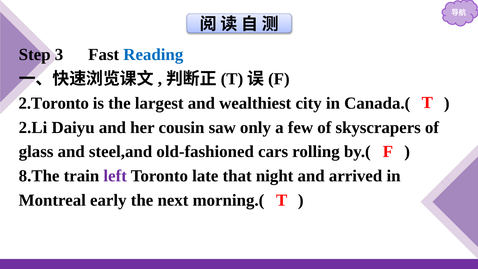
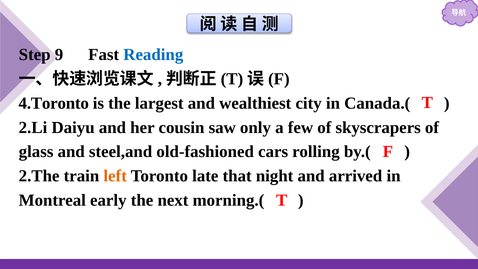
3: 3 -> 9
2.Toronto: 2.Toronto -> 4.Toronto
8.The: 8.The -> 2.The
left colour: purple -> orange
